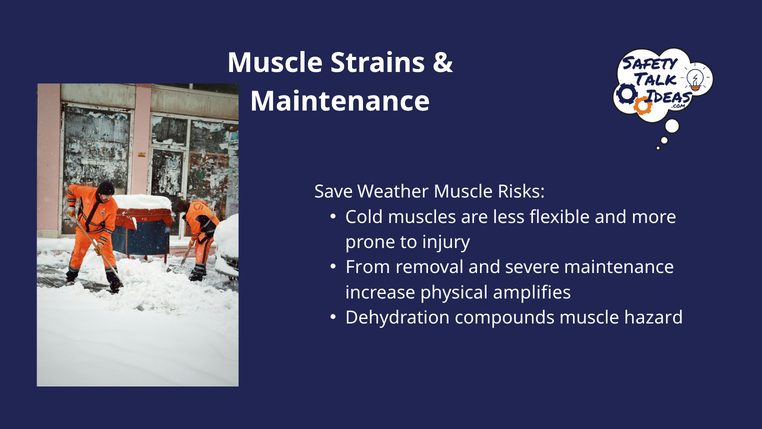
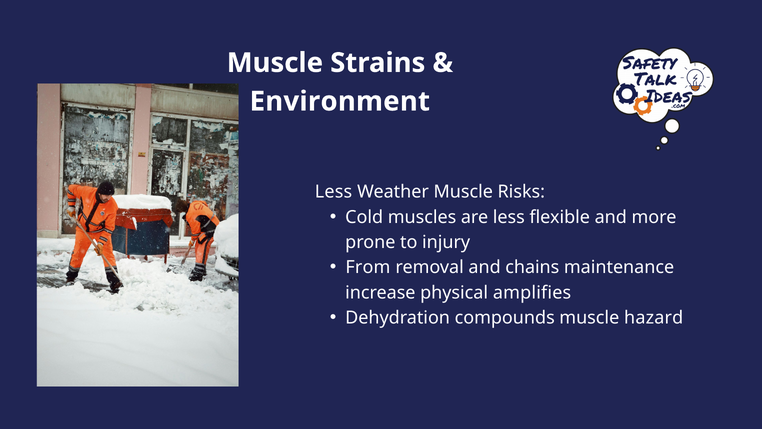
Maintenance at (340, 101): Maintenance -> Environment
Save at (334, 192): Save -> Less
severe: severe -> chains
